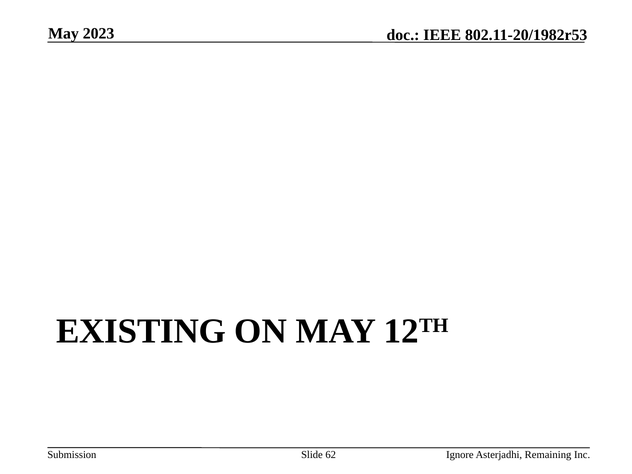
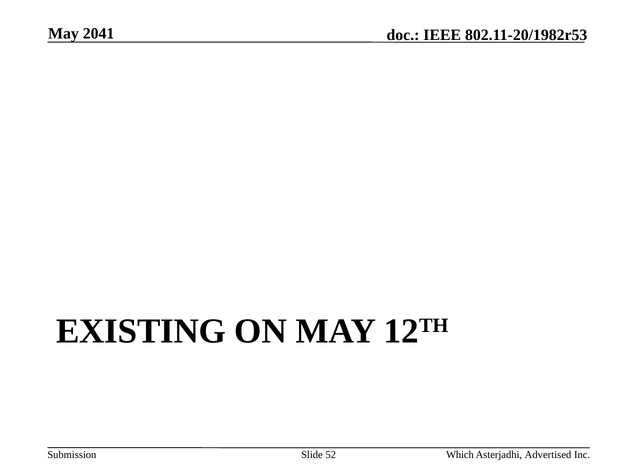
2023: 2023 -> 2041
62: 62 -> 52
Ignore: Ignore -> Which
Remaining: Remaining -> Advertised
